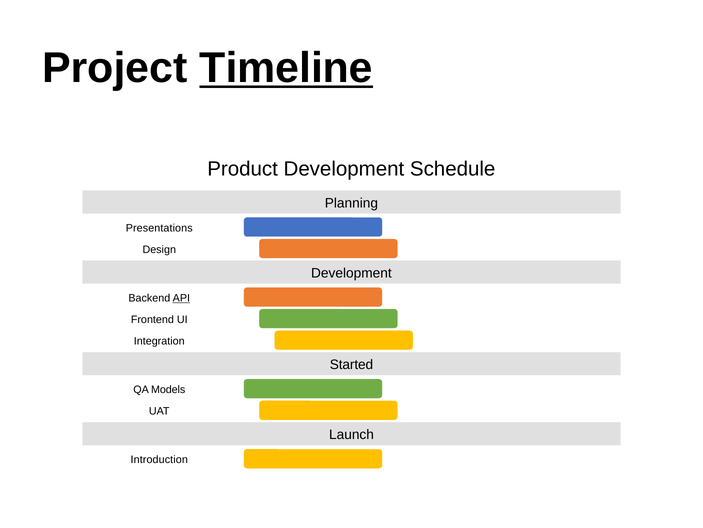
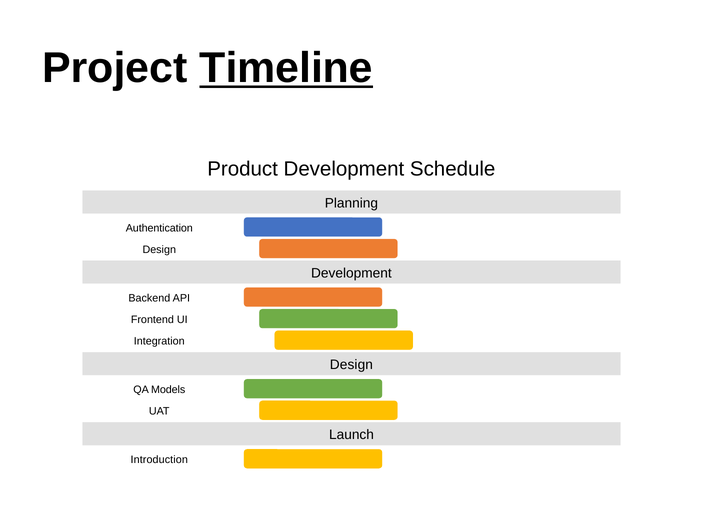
Presentations: Presentations -> Authentication
API underline: present -> none
Started at (351, 364): Started -> Design
